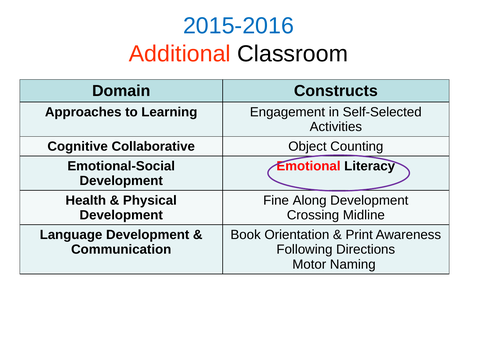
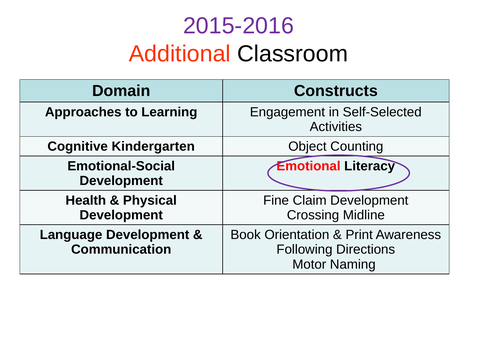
2015-2016 colour: blue -> purple
Collaborative: Collaborative -> Kindergarten
Along: Along -> Claim
